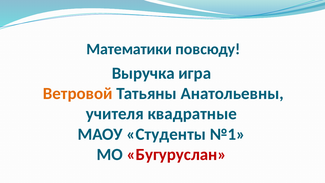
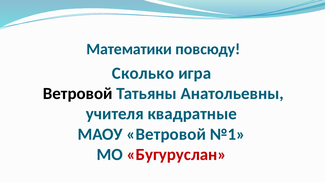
Выручка: Выручка -> Сколько
Ветровой at (78, 93) colour: orange -> black
МАОУ Студенты: Студенты -> Ветровой
